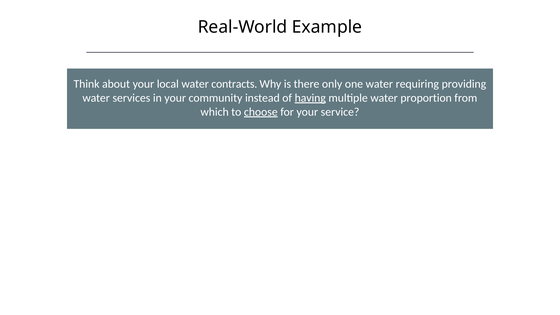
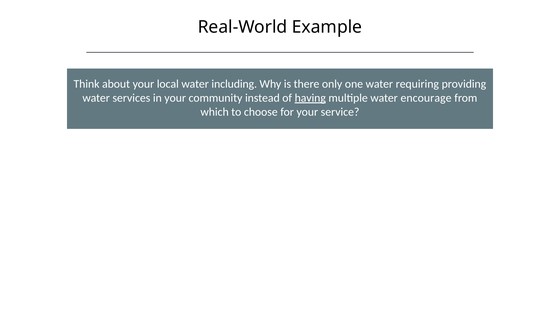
contracts: contracts -> including
proportion: proportion -> encourage
choose underline: present -> none
